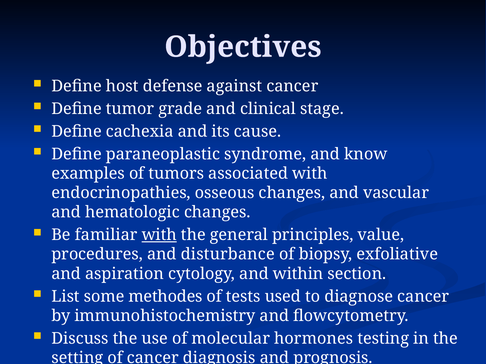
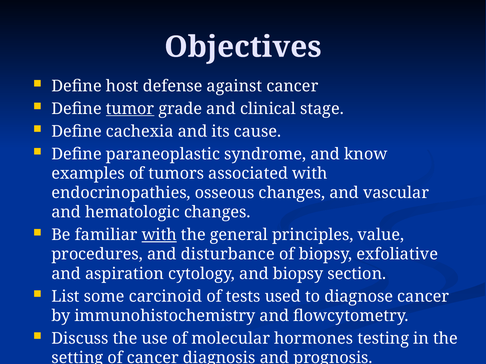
tumor underline: none -> present
and within: within -> biopsy
methodes: methodes -> carcinoid
